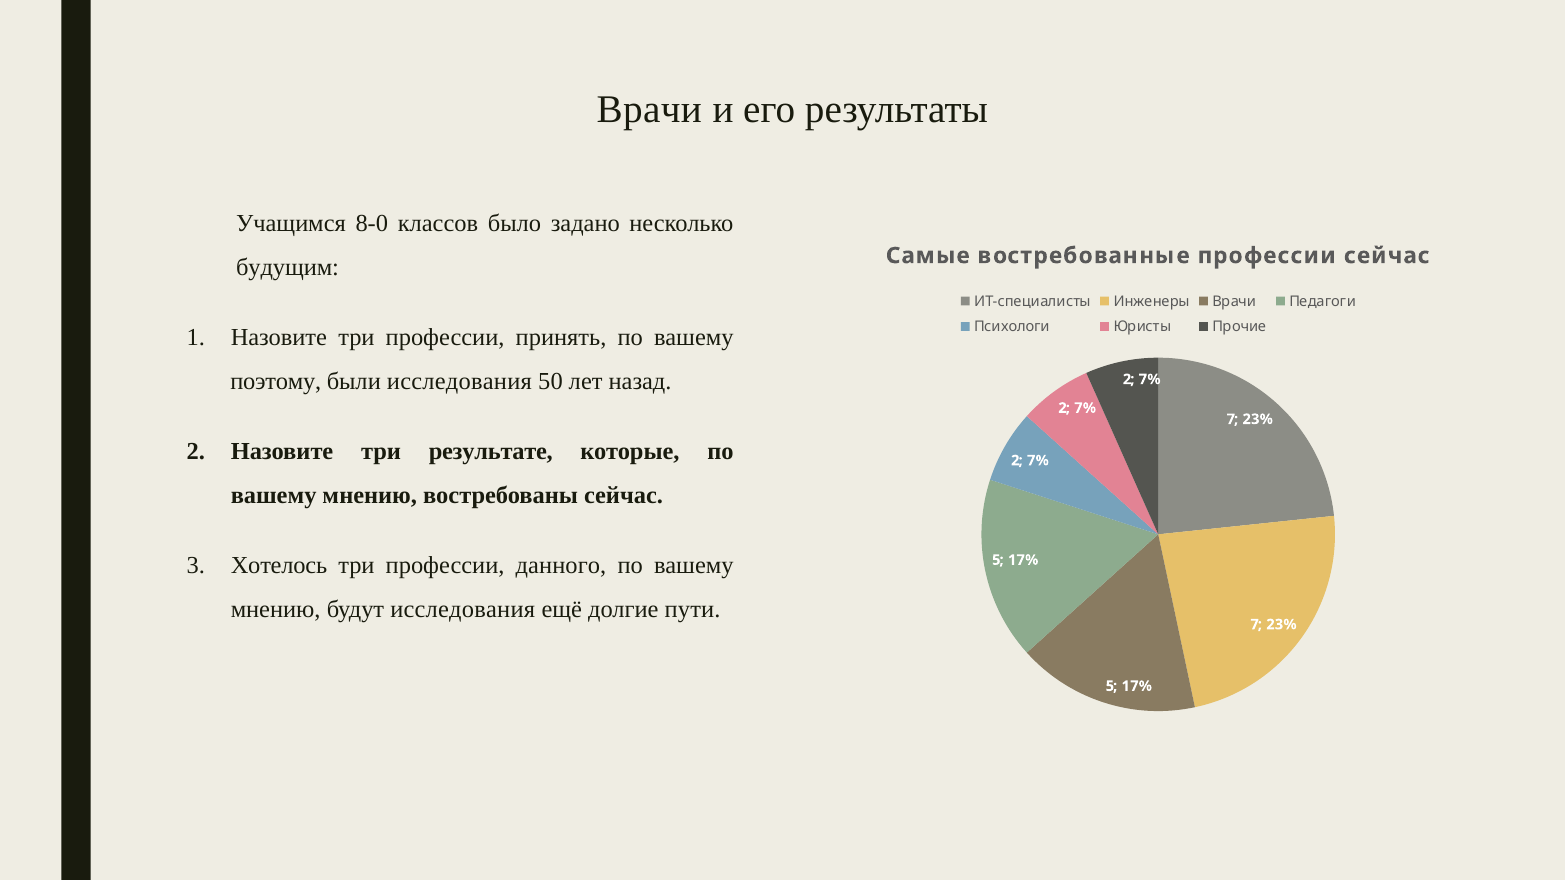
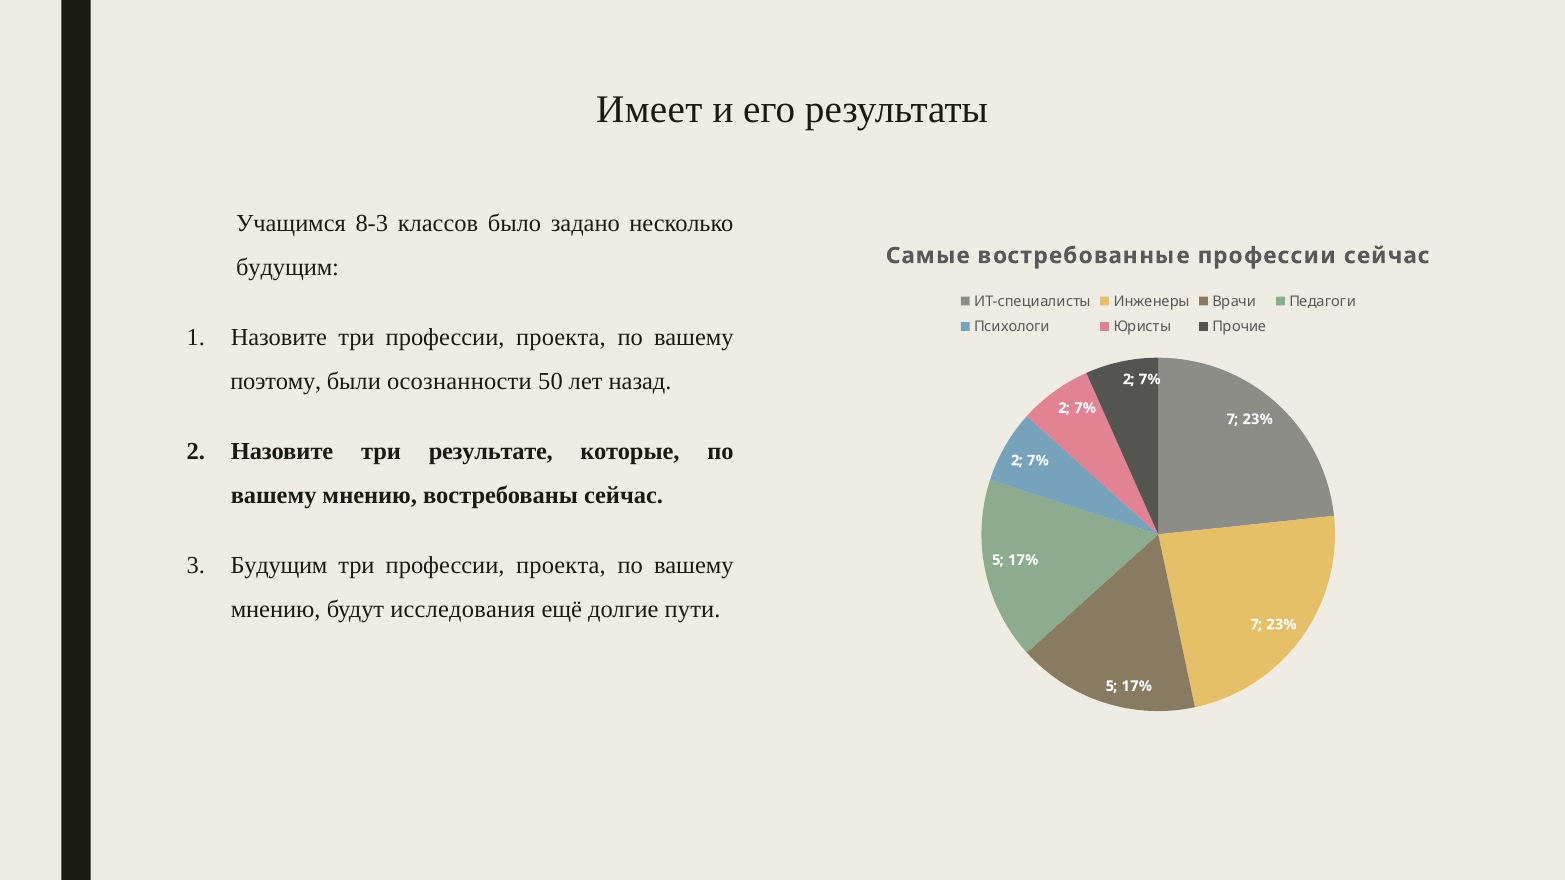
Врачи at (649, 110): Врачи -> Имеет
8-0: 8-0 -> 8-3
Назовите три профессии принять: принять -> проекта
были исследования: исследования -> осознанности
Хотелось at (279, 566): Хотелось -> Будущим
данного at (561, 566): данного -> проекта
